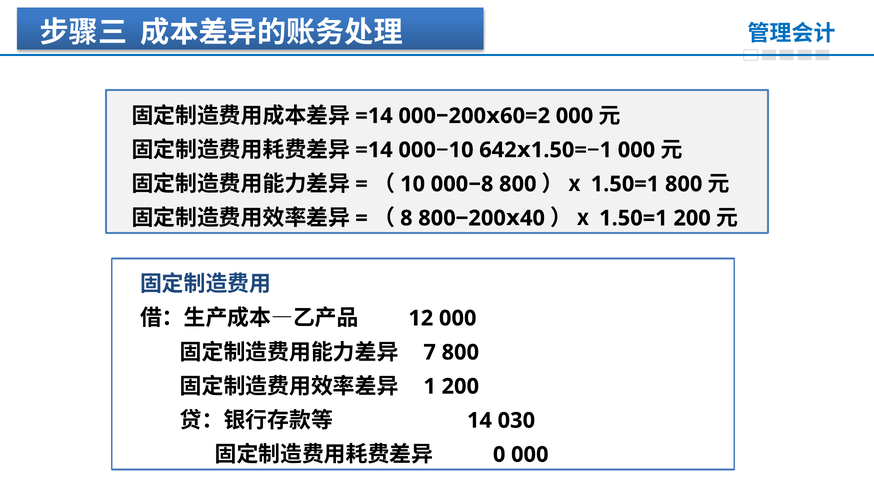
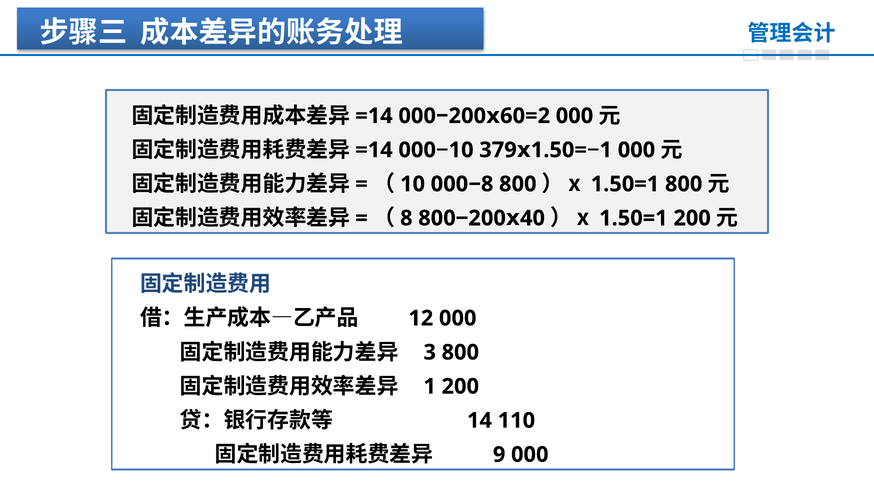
642: 642 -> 379
7: 7 -> 3
030: 030 -> 110
0: 0 -> 9
